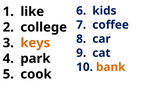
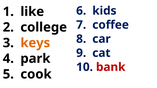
bank colour: orange -> red
